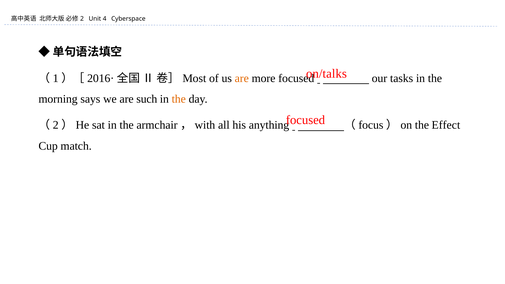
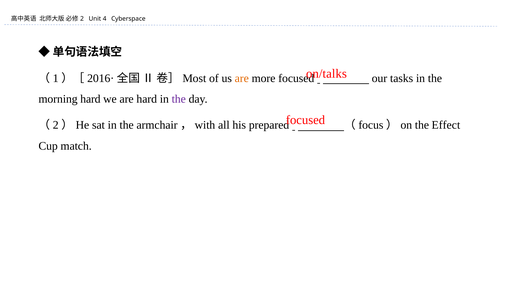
morning says: says -> hard
are such: such -> hard
the at (179, 99) colour: orange -> purple
anything: anything -> prepared
